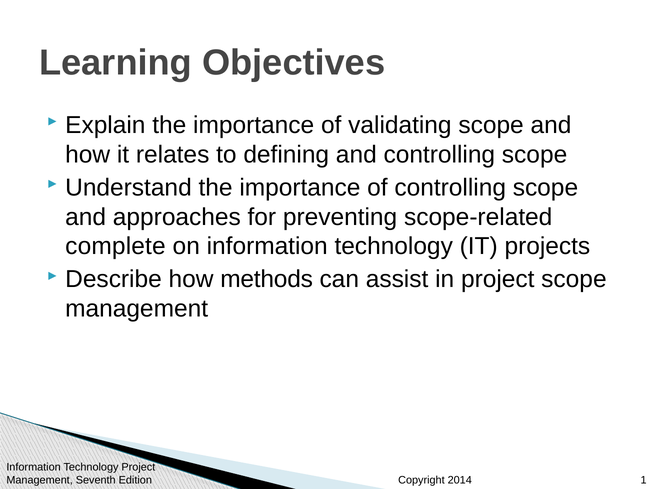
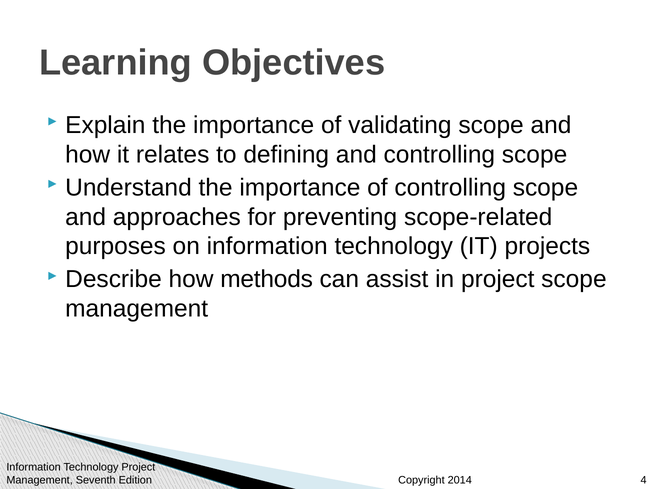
complete: complete -> purposes
1: 1 -> 4
